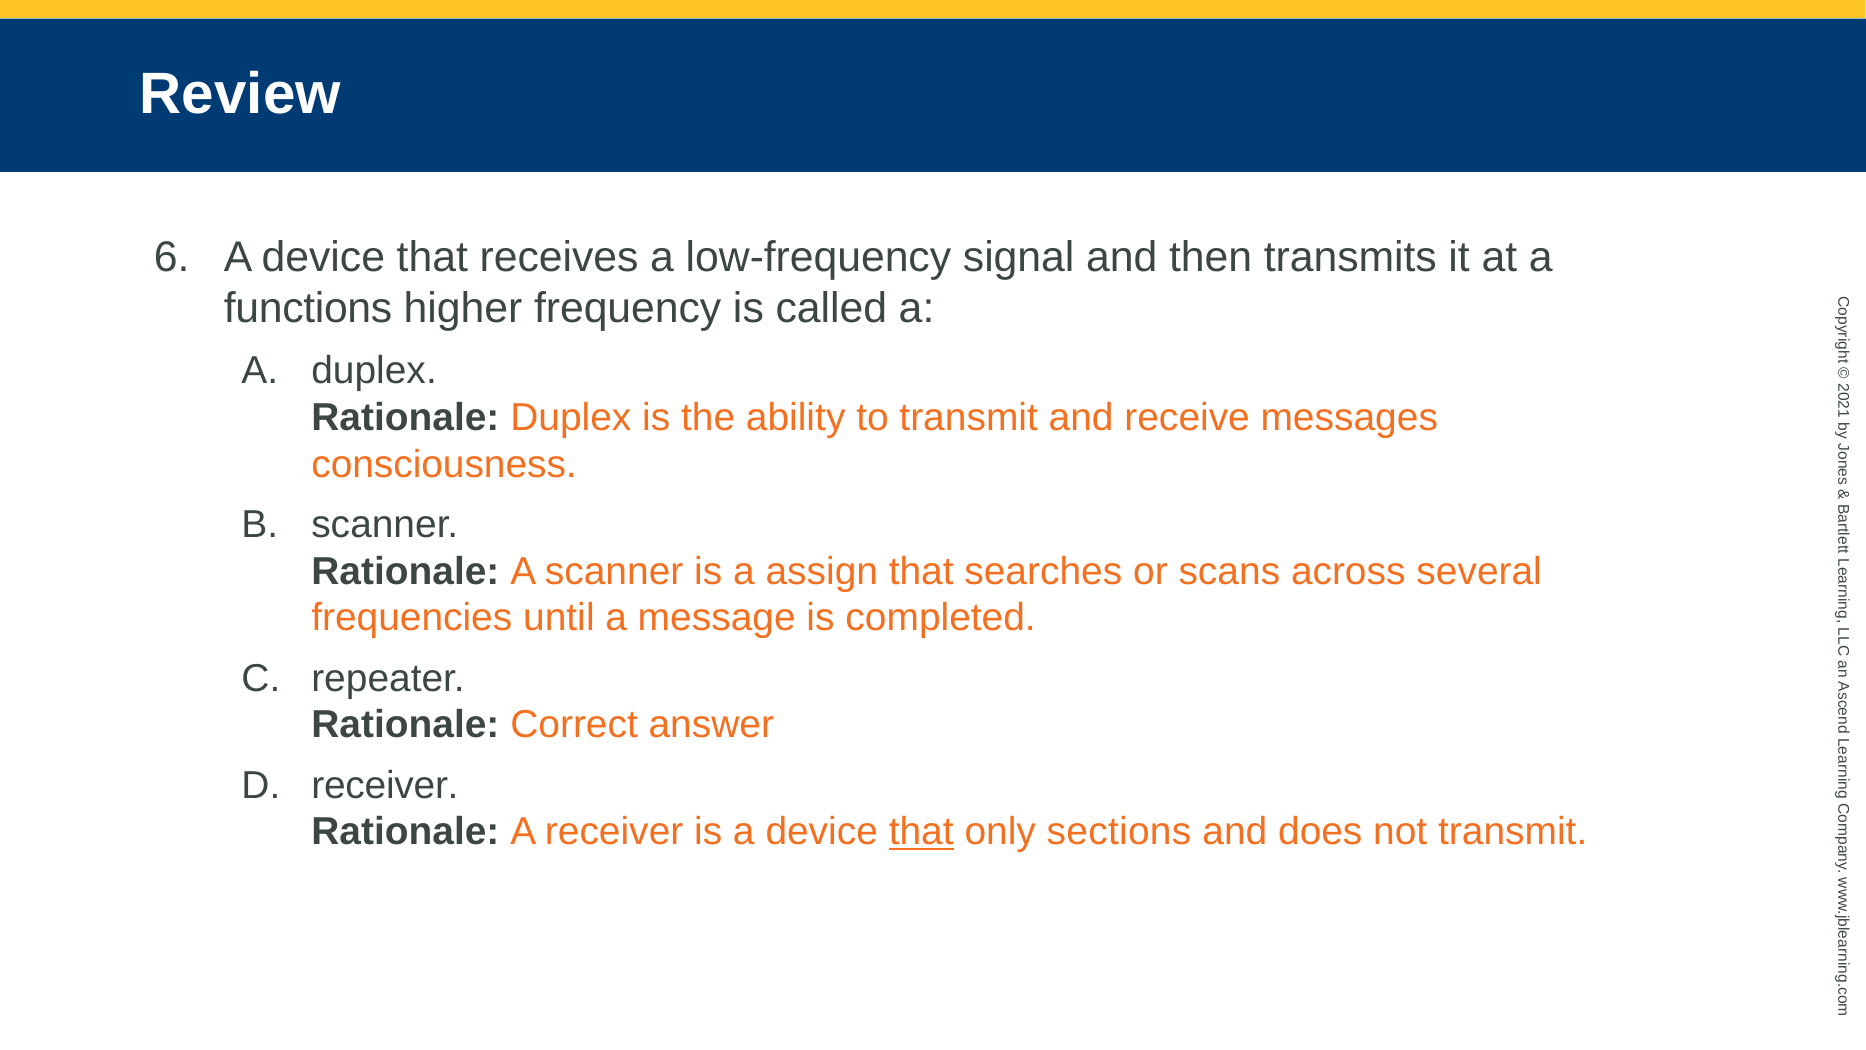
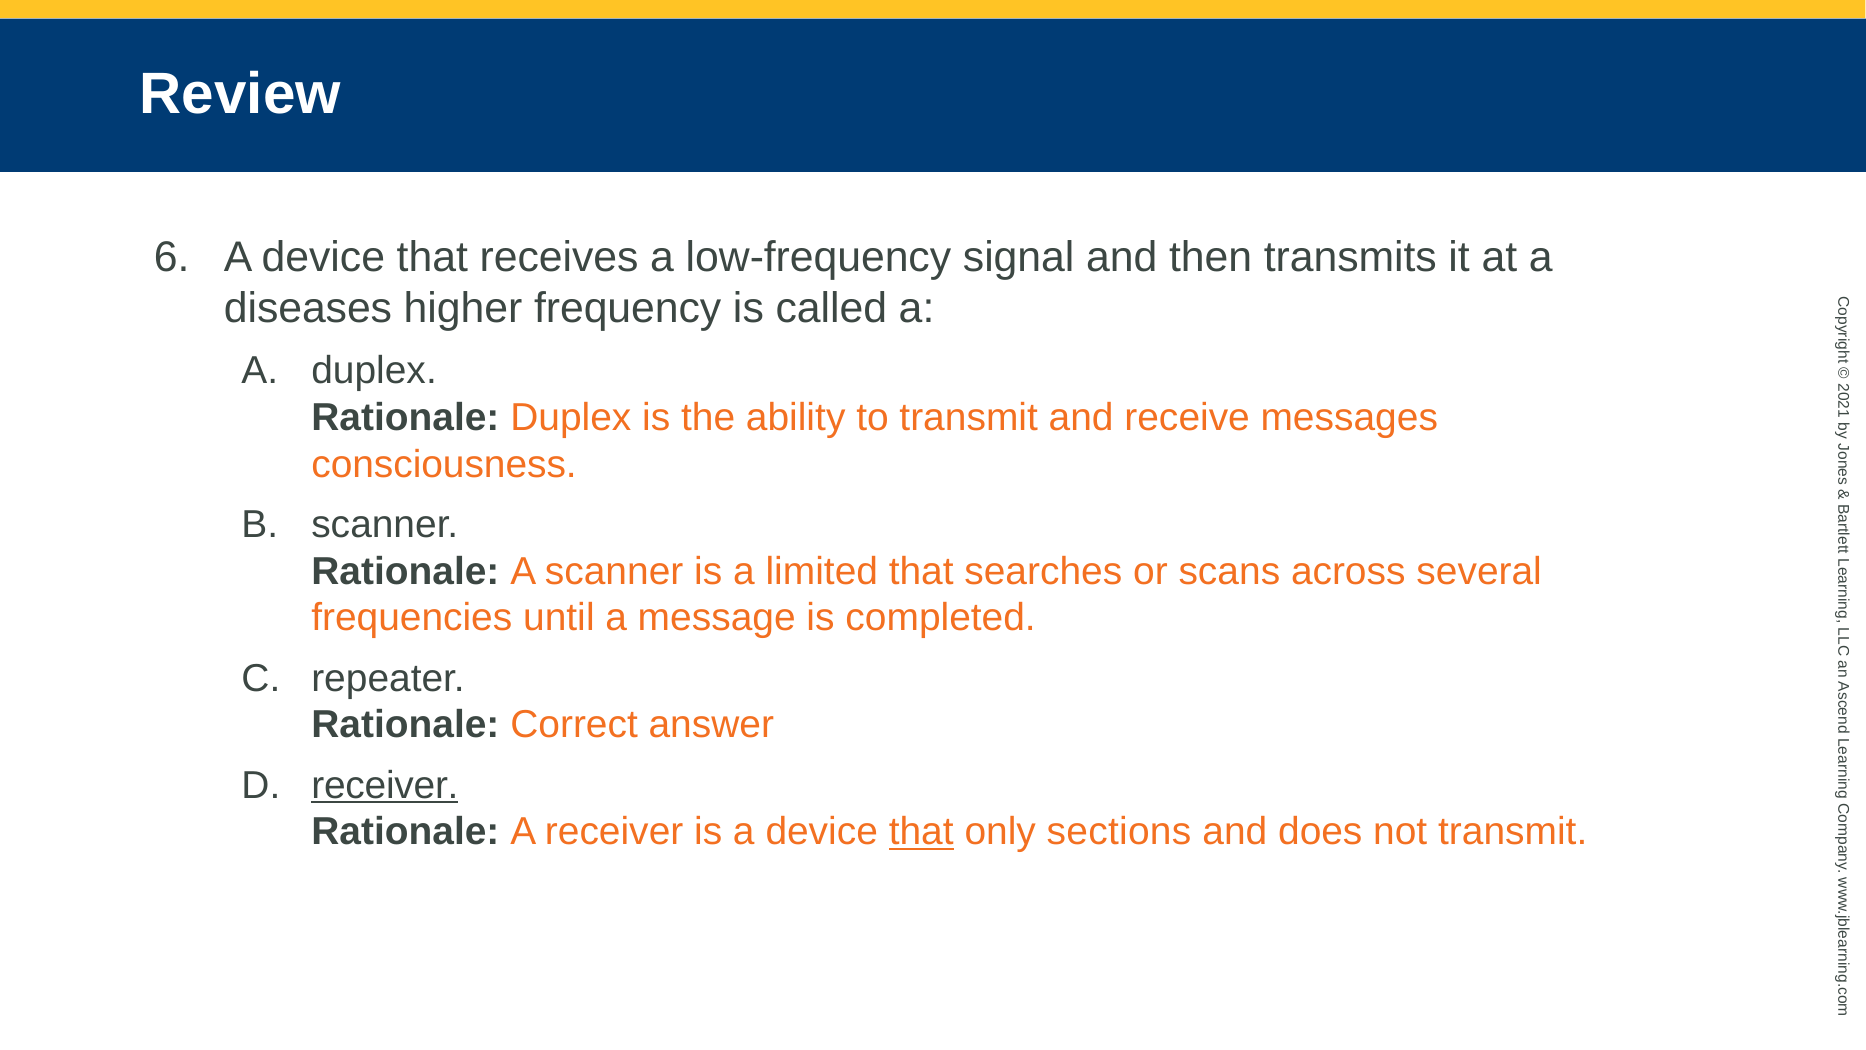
functions: functions -> diseases
assign: assign -> limited
receiver at (385, 785) underline: none -> present
